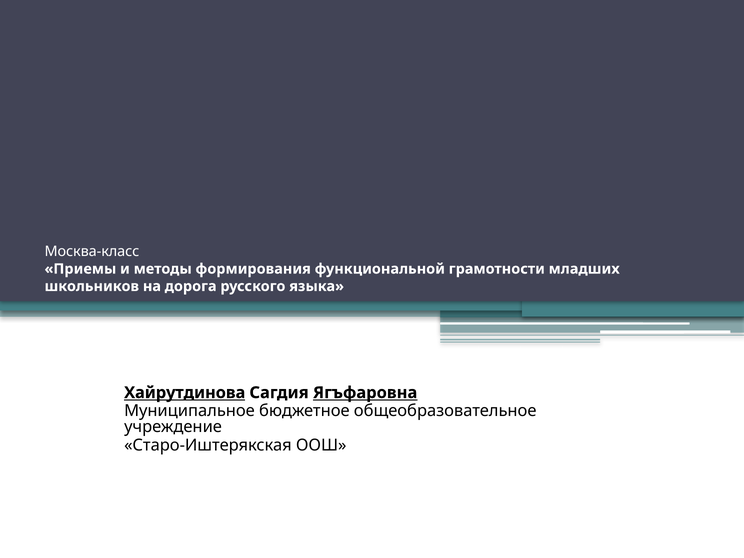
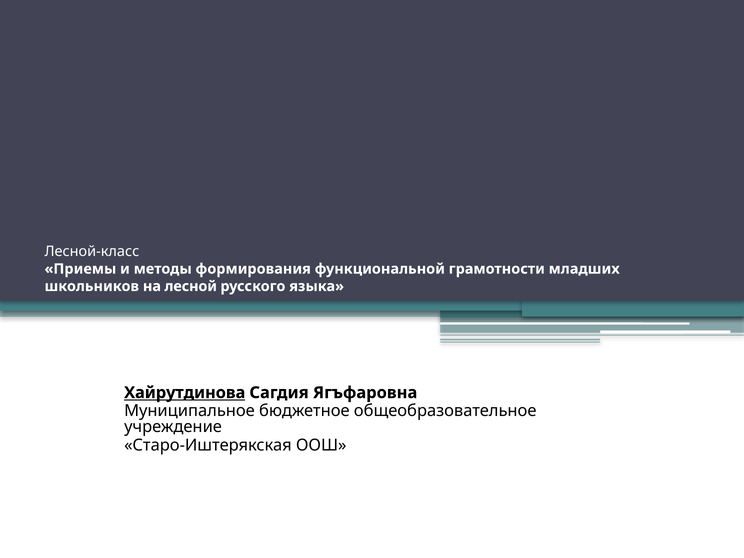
Москва-класс: Москва-класс -> Лесной-класс
дорога: дорога -> лесной
Ягъфаровна underline: present -> none
